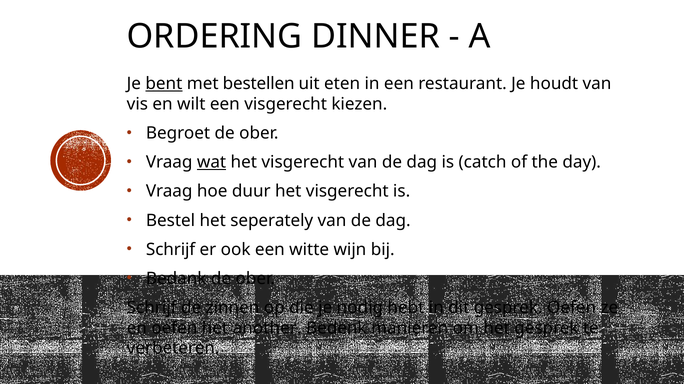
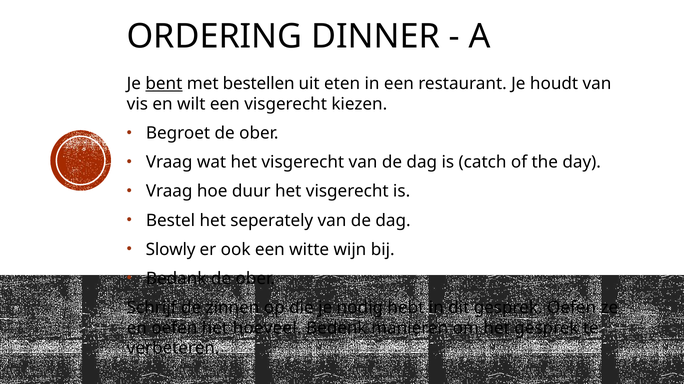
wat underline: present -> none
Schrijf at (171, 250): Schrijf -> Slowly
another: another -> hoeveel
